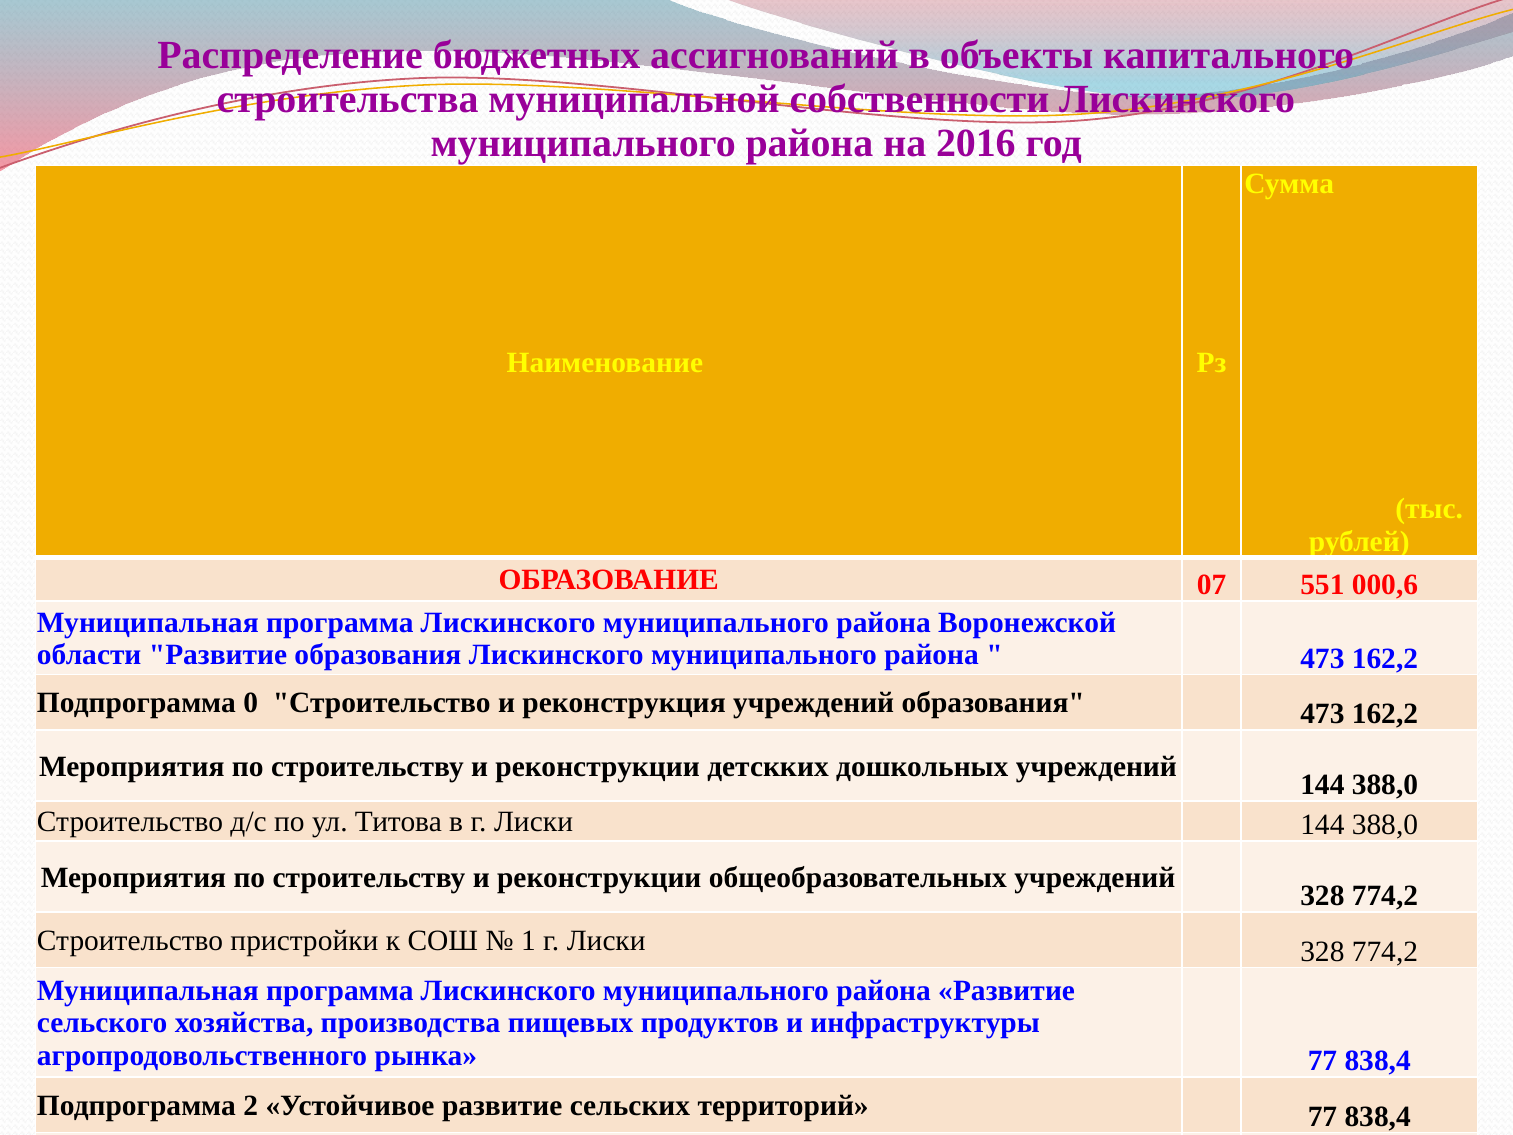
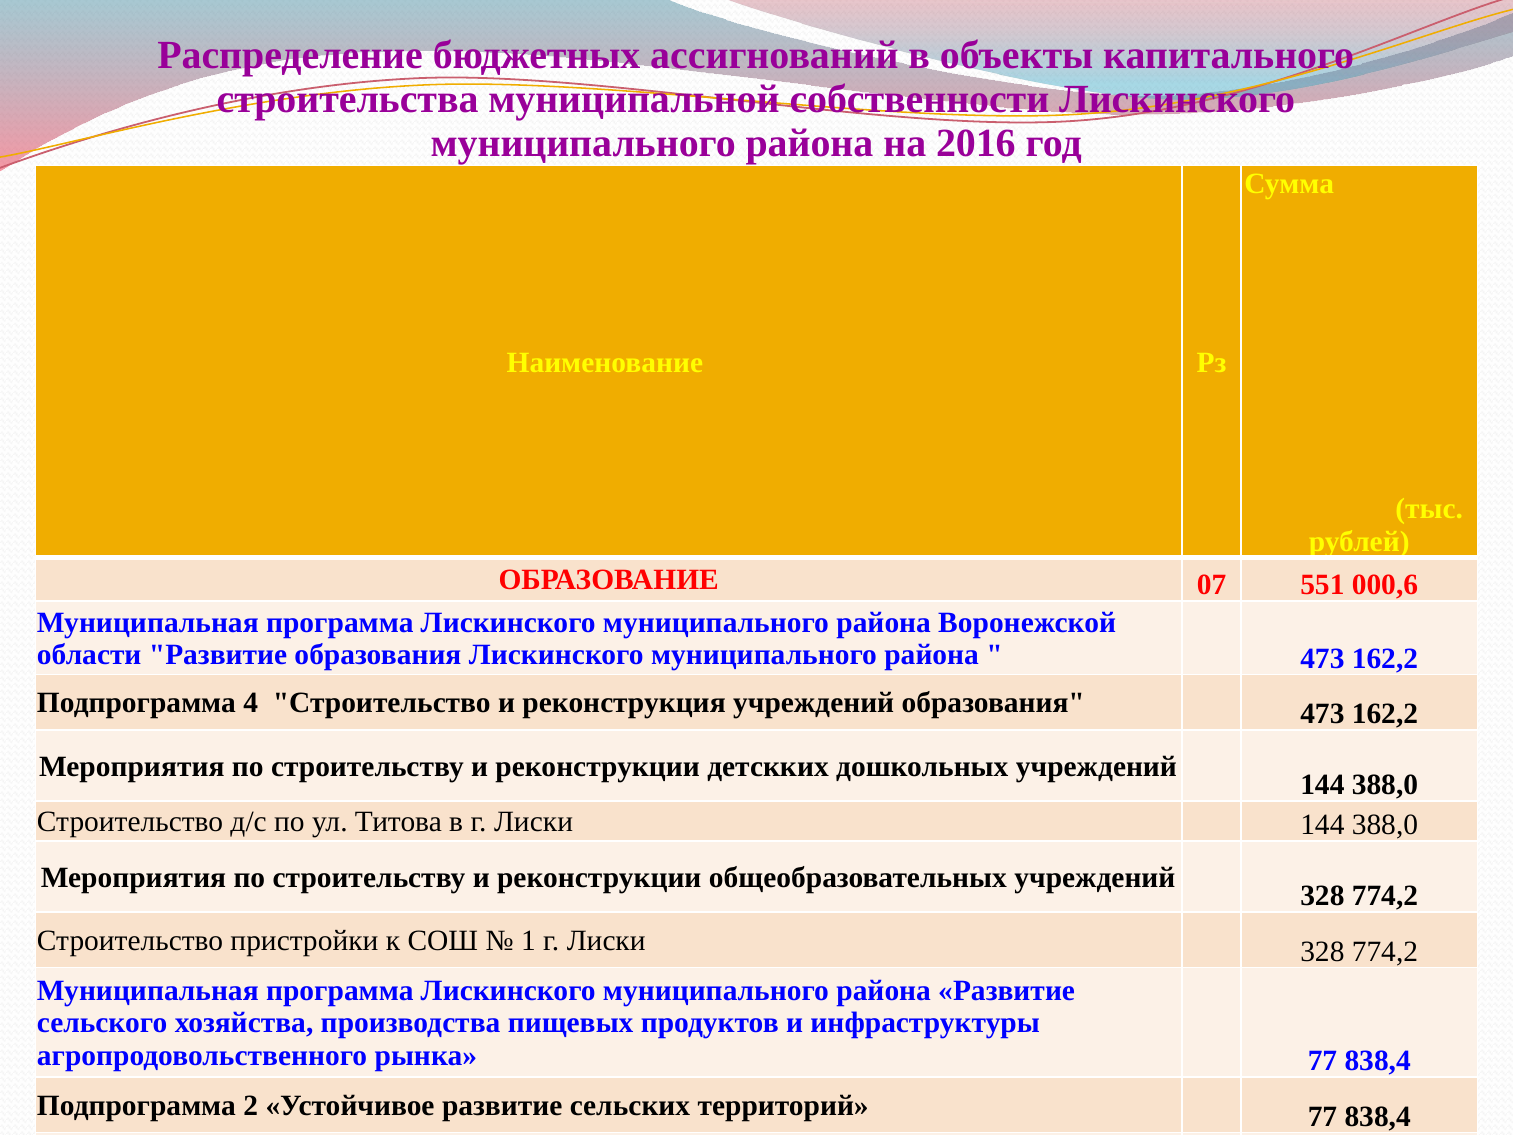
0: 0 -> 4
